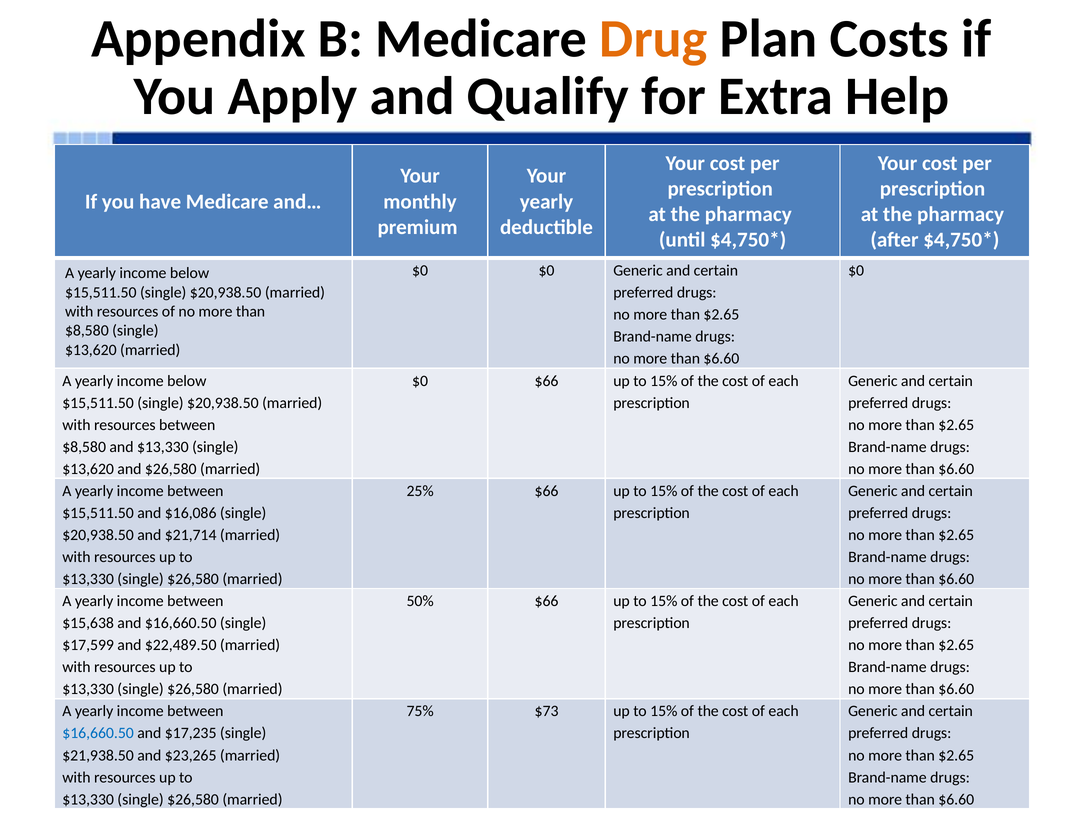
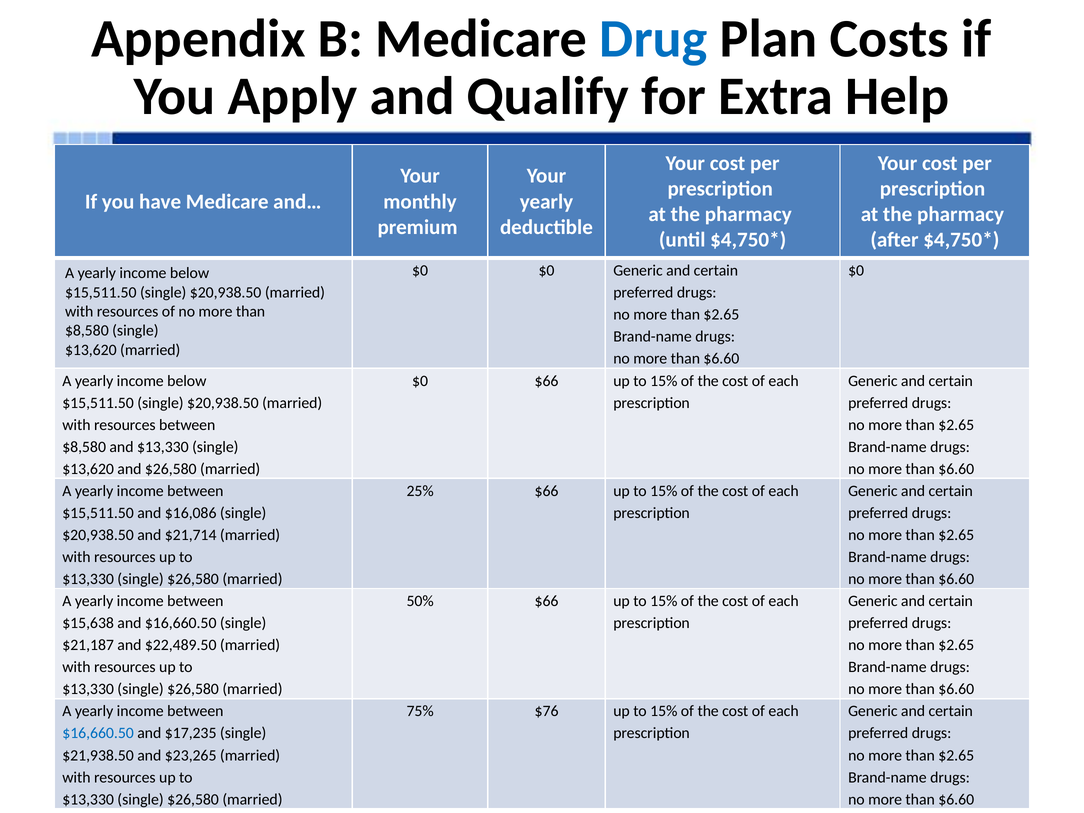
Drug colour: orange -> blue
$17,599: $17,599 -> $21,187
$73: $73 -> $76
